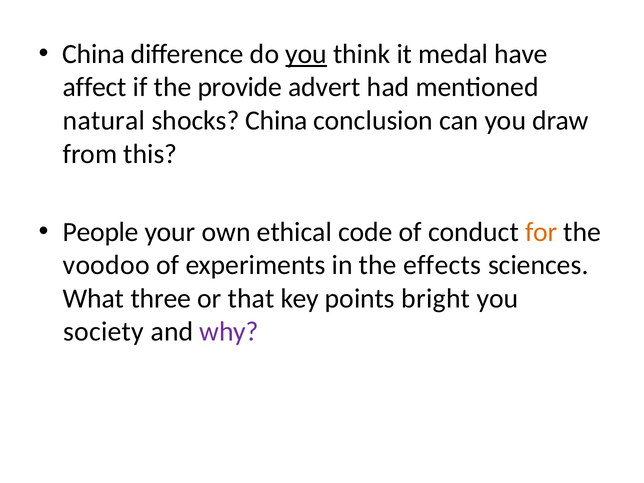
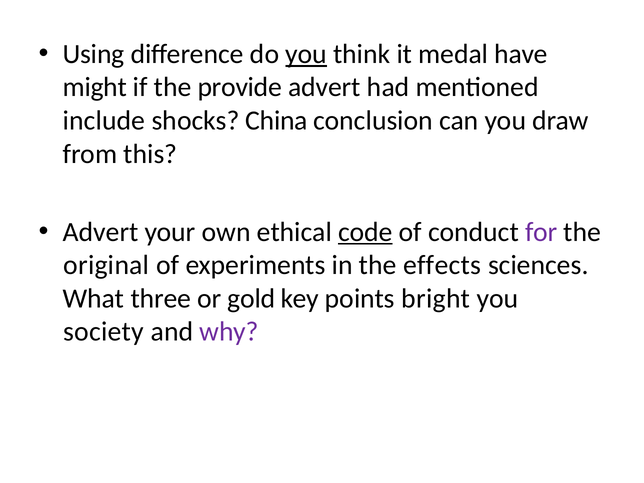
China at (94, 54): China -> Using
affect: affect -> might
natural: natural -> include
People at (101, 232): People -> Advert
code underline: none -> present
for colour: orange -> purple
voodoo: voodoo -> original
that: that -> gold
